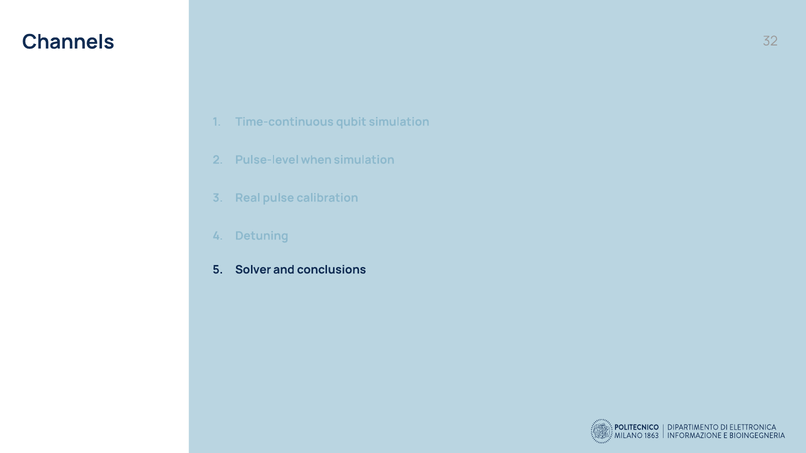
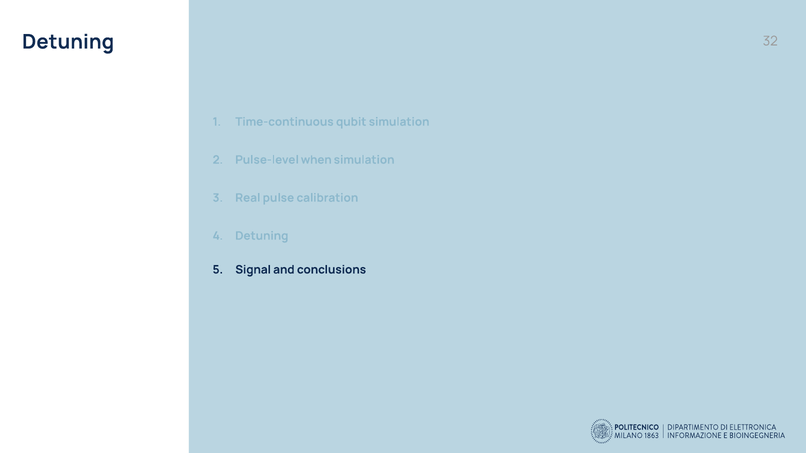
Channels at (68, 42): Channels -> Detuning
Solver: Solver -> Signal
